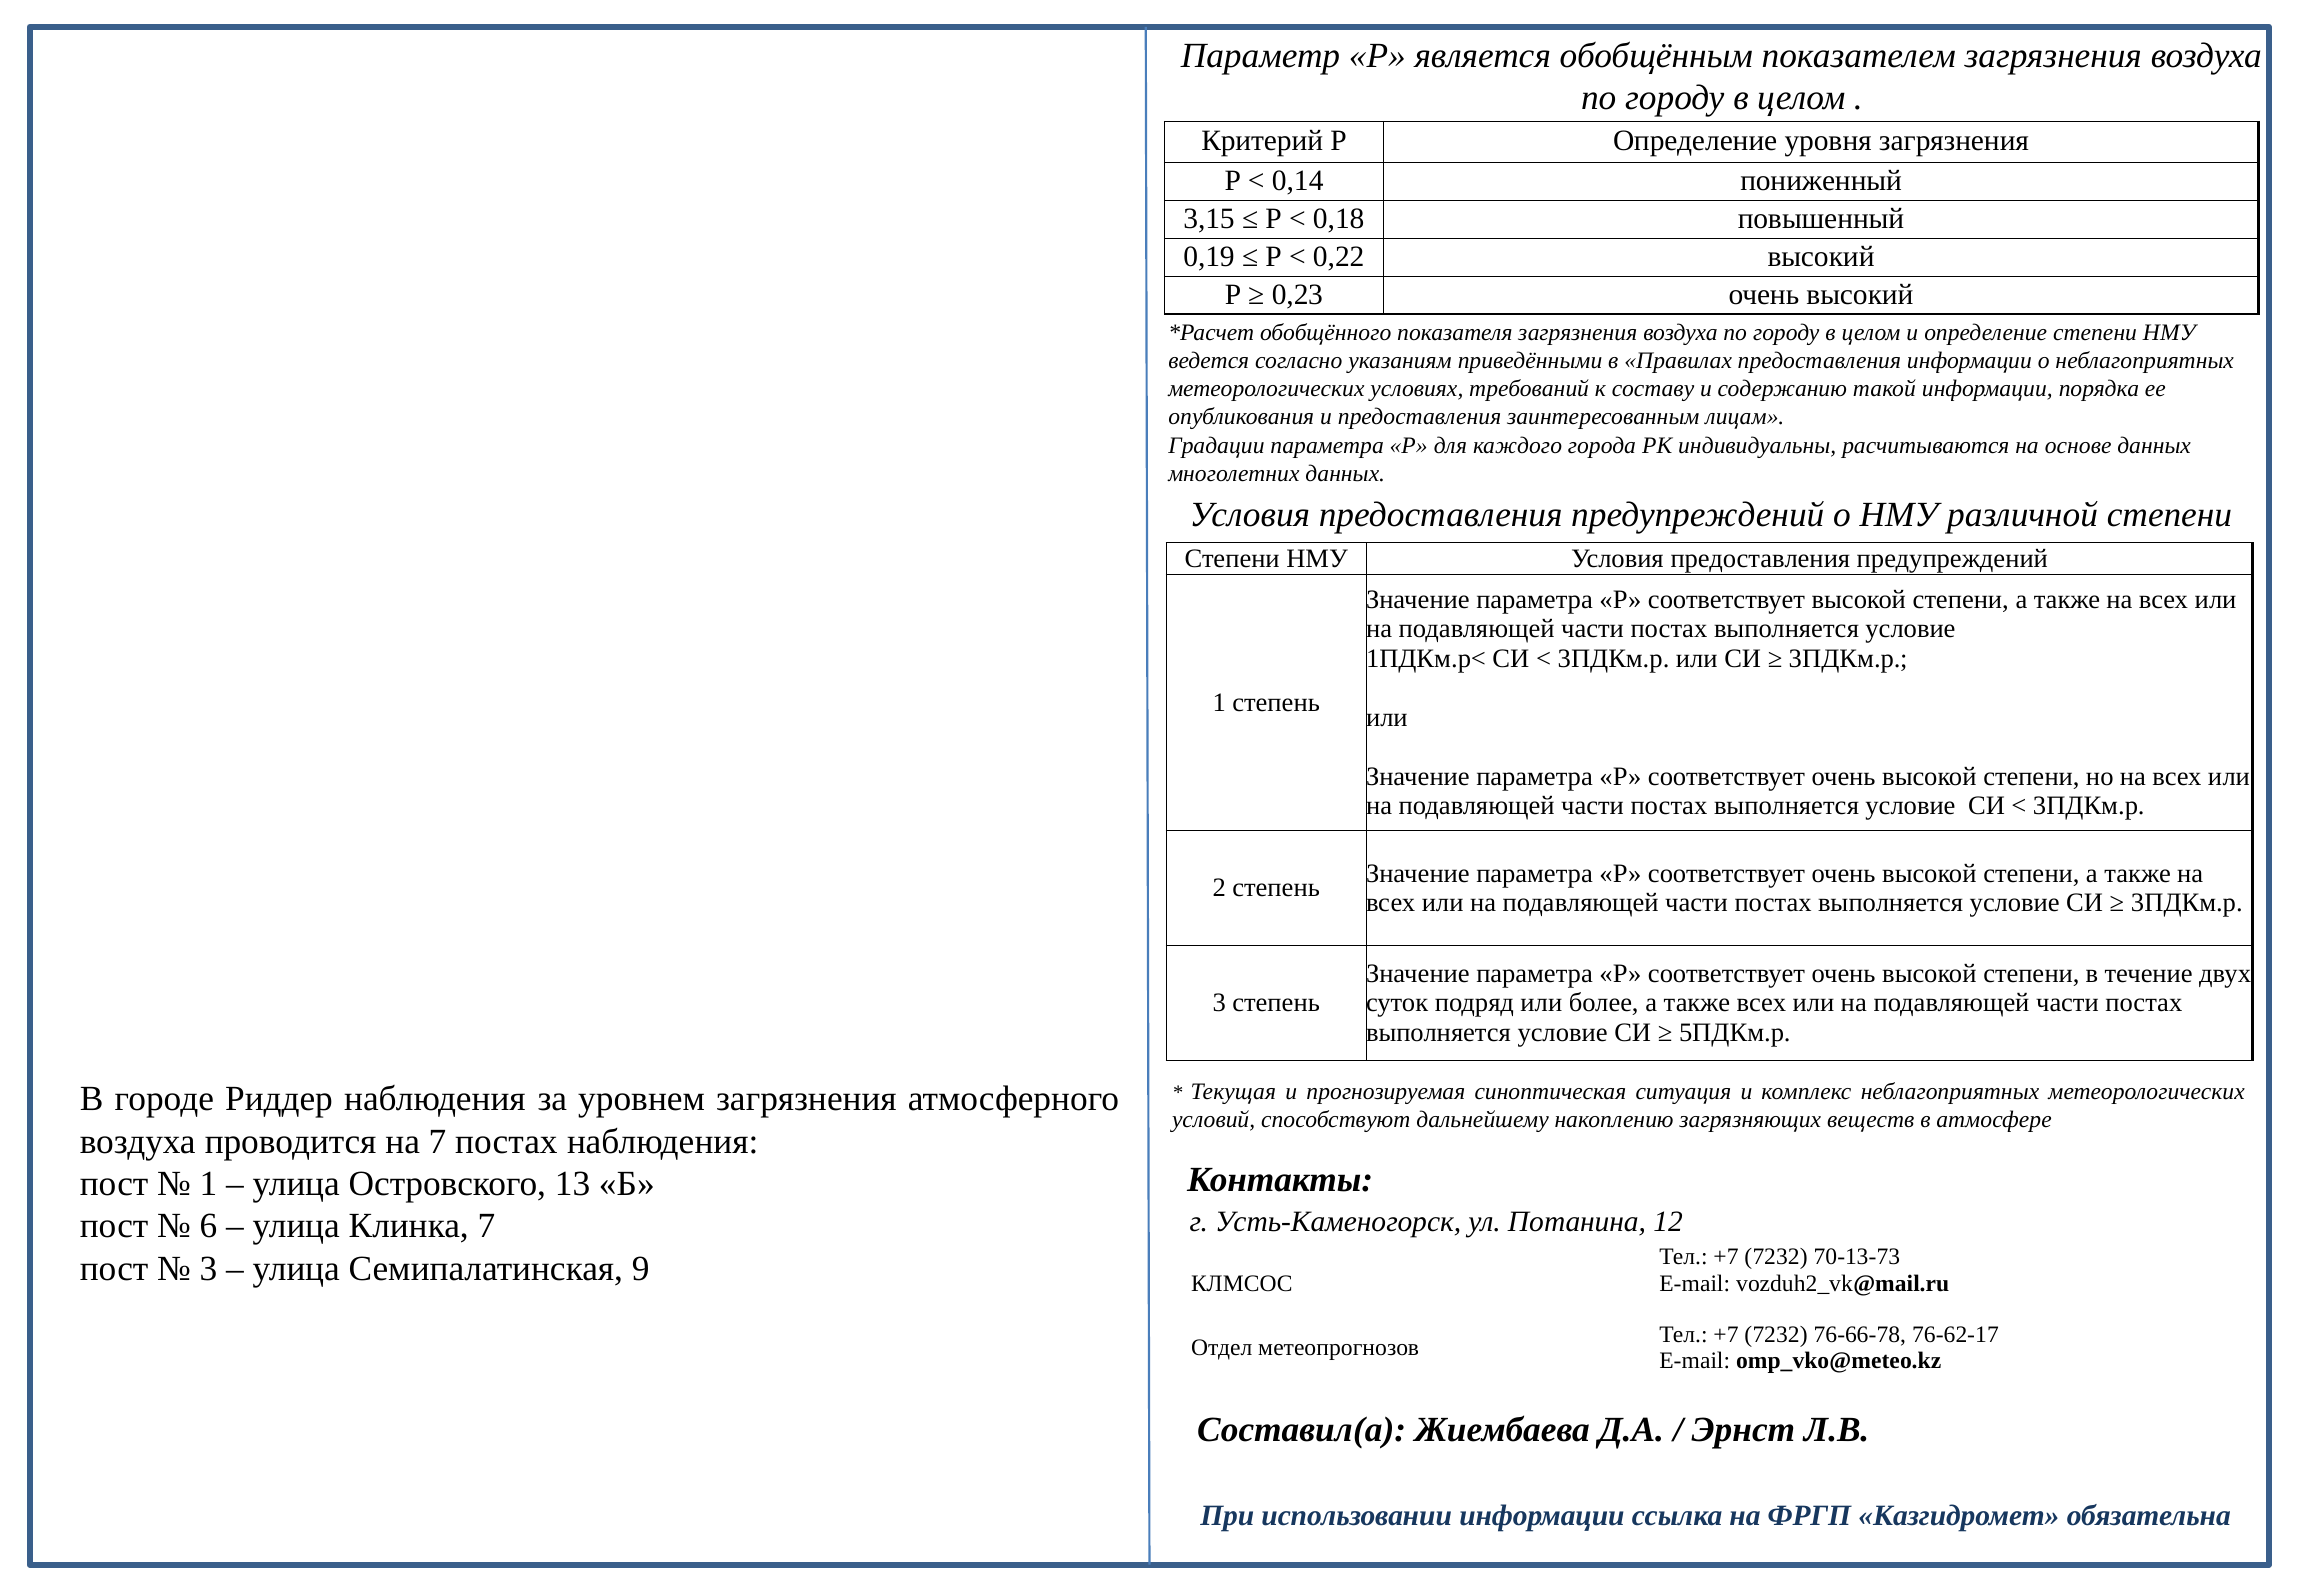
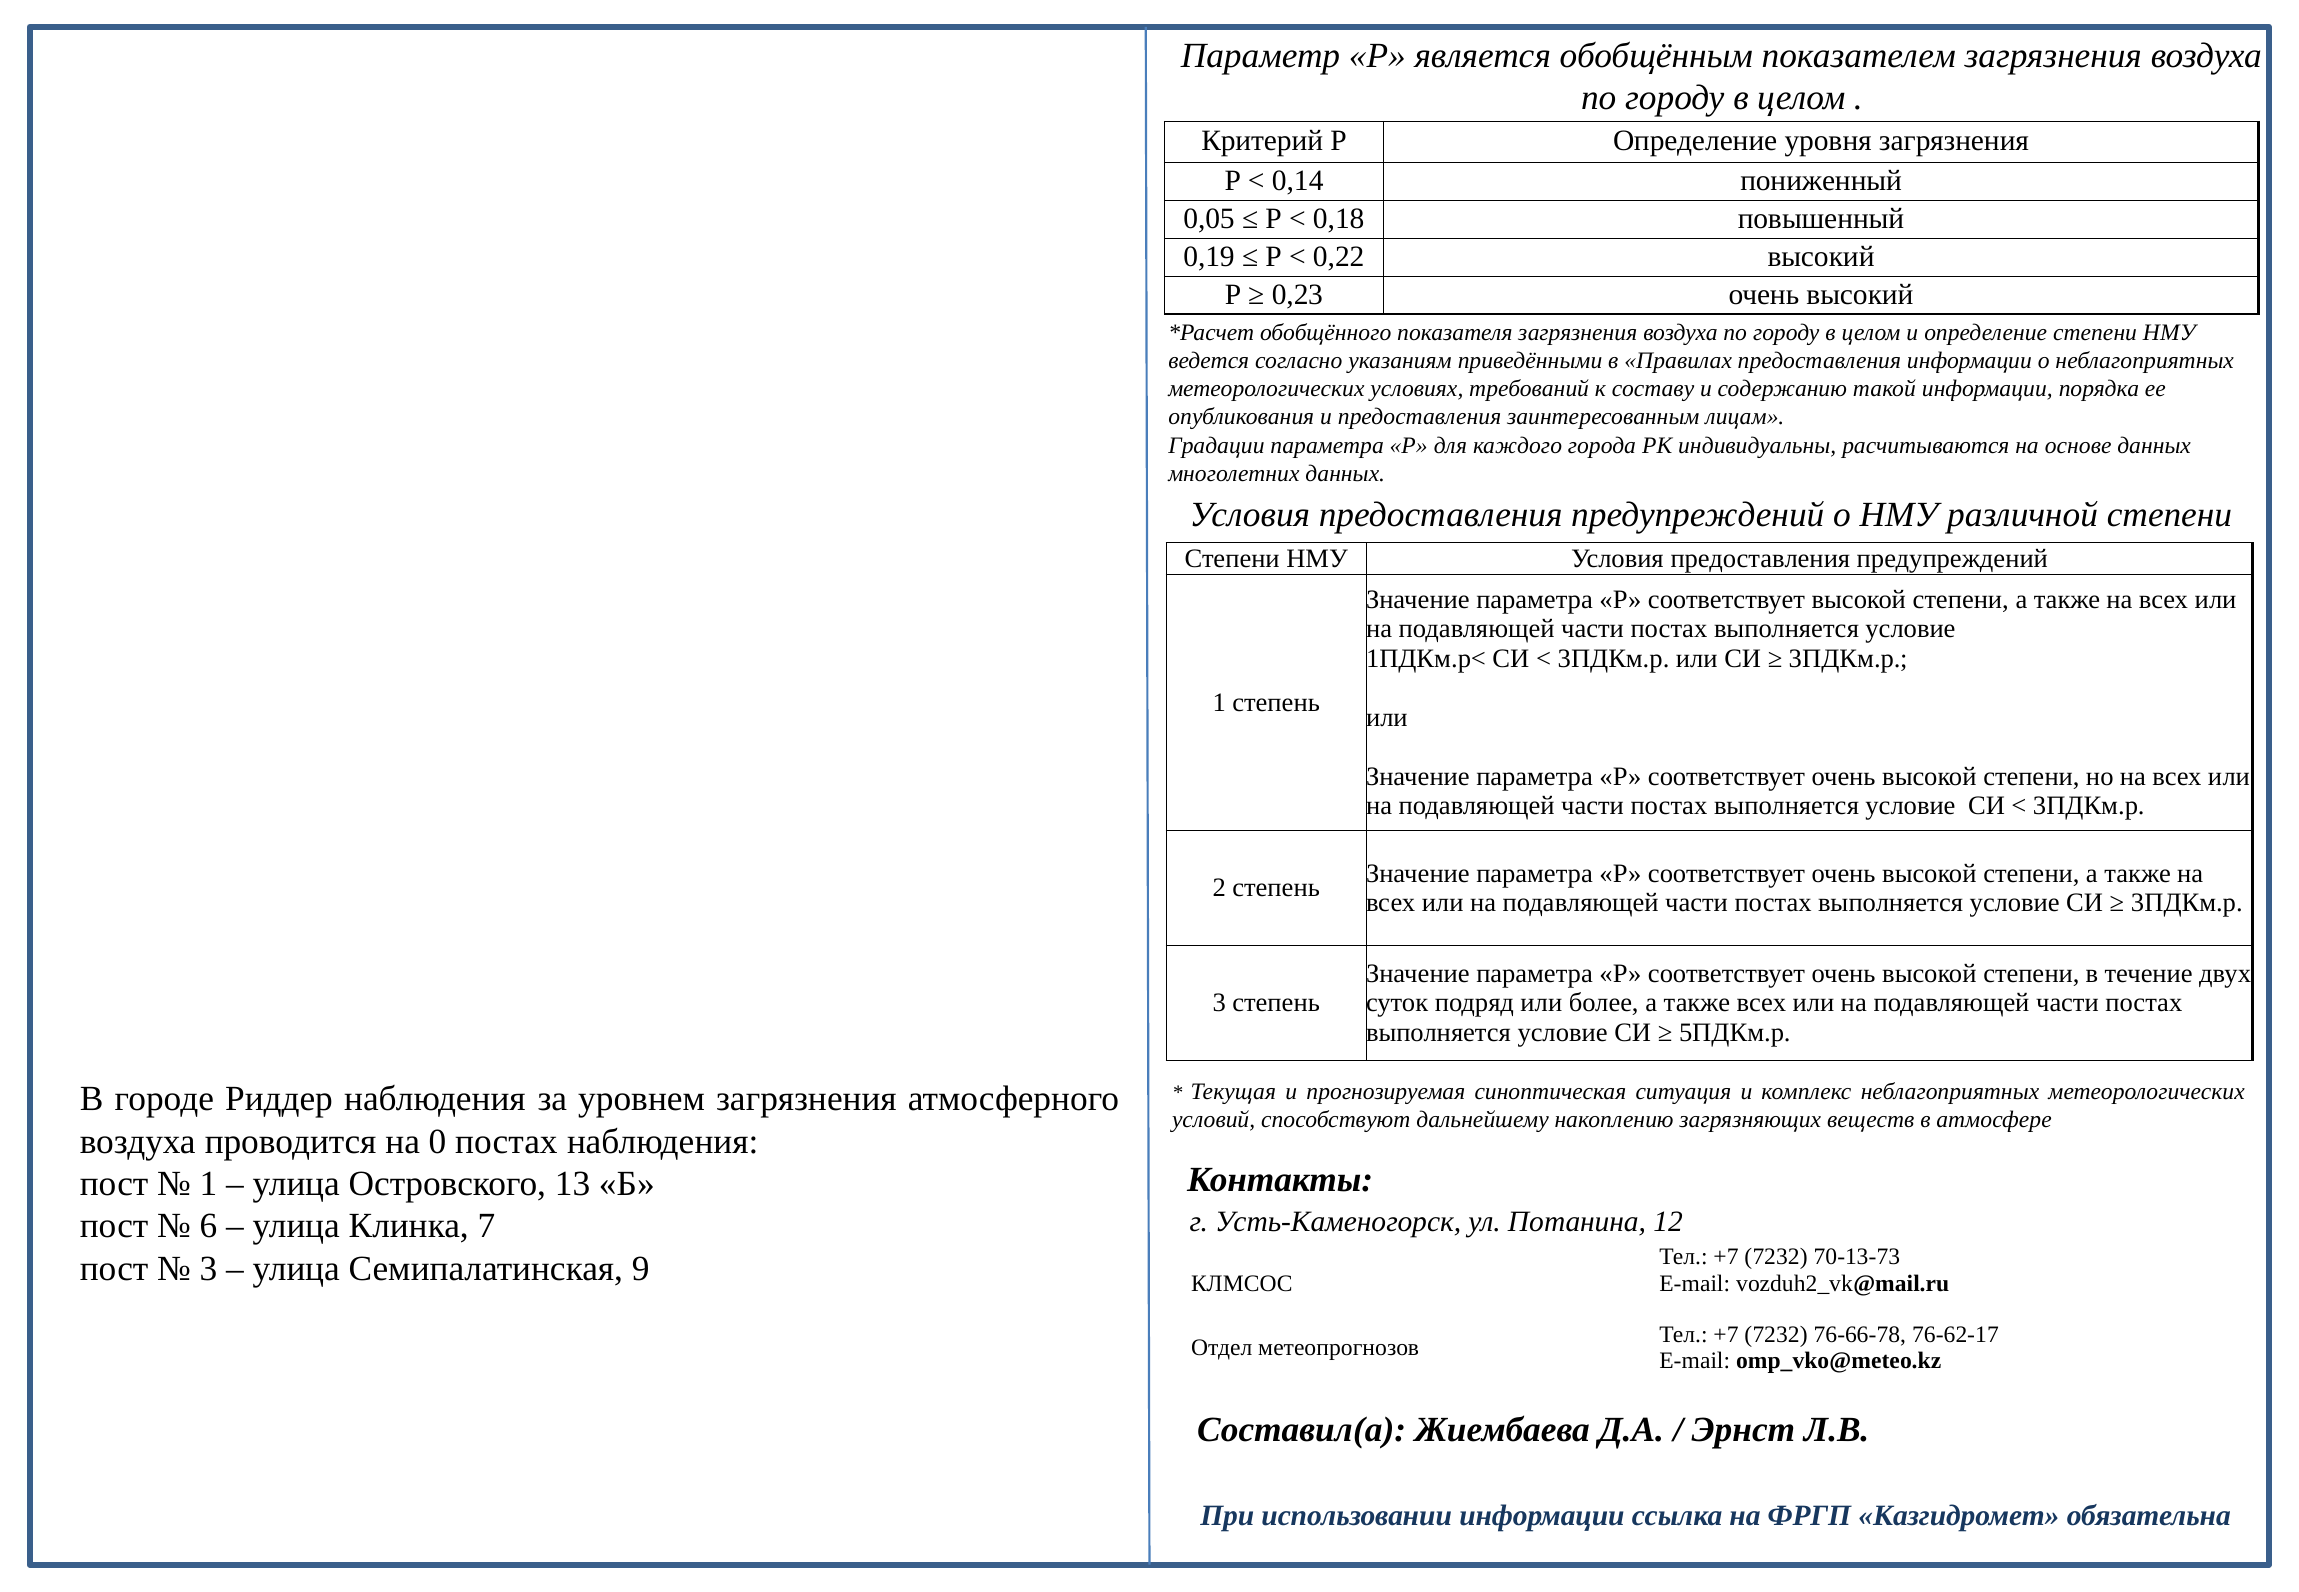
3,15: 3,15 -> 0,05
на 7: 7 -> 0
